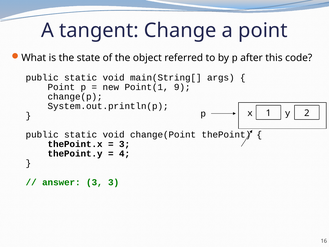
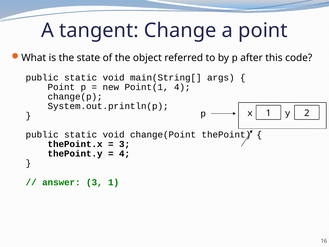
Point(1 9: 9 -> 4
3 3: 3 -> 1
